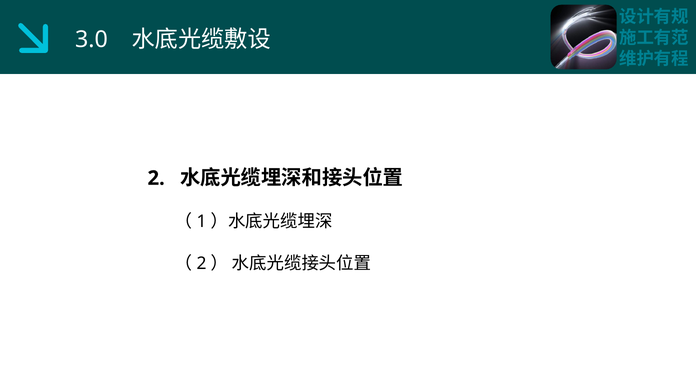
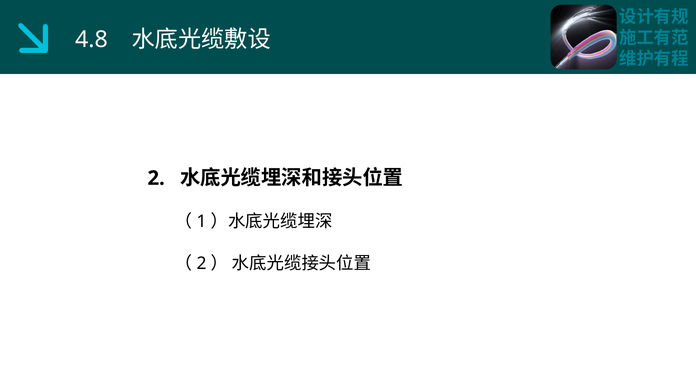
3.0: 3.0 -> 4.8
